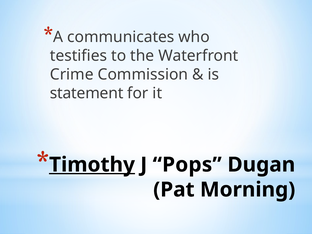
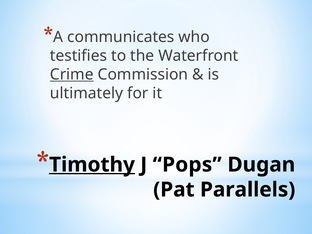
Crime underline: none -> present
statement: statement -> ultimately
Morning: Morning -> Parallels
